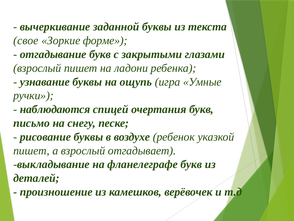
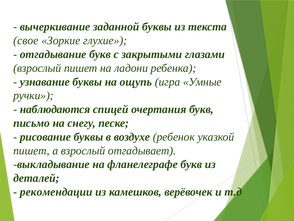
форме: форме -> глухие
произношение: произношение -> рекомендации
